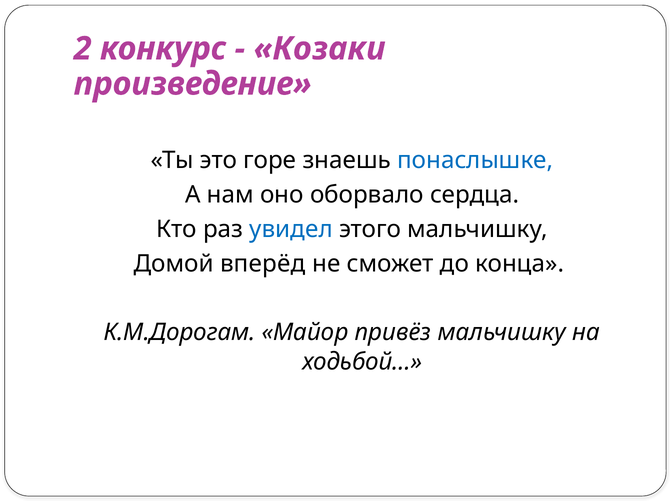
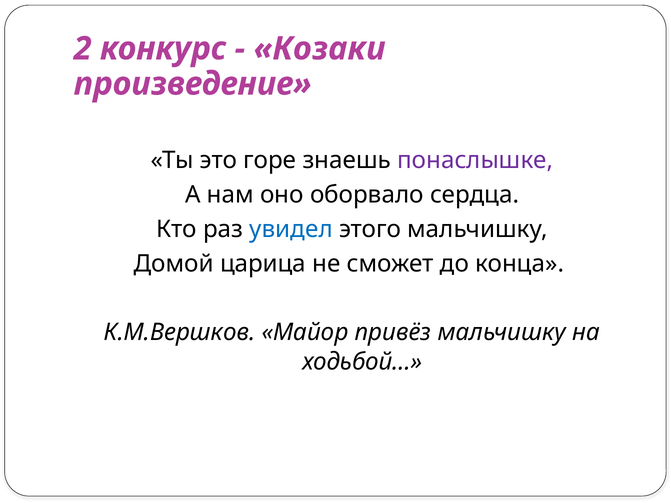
понаслышке colour: blue -> purple
вперёд: вперёд -> царица
К.М.Дорогам: К.М.Дорогам -> К.М.Вершков
